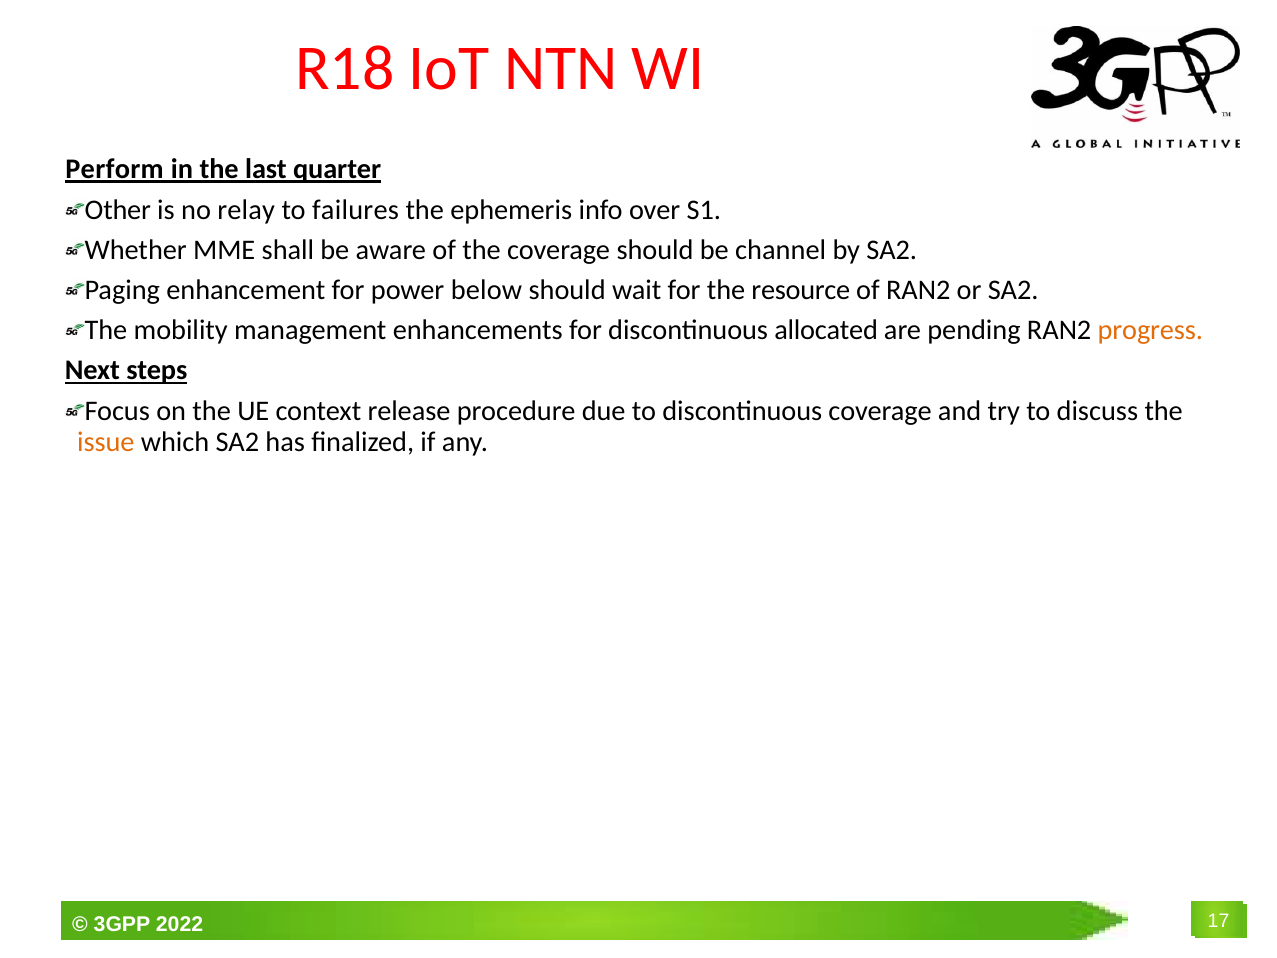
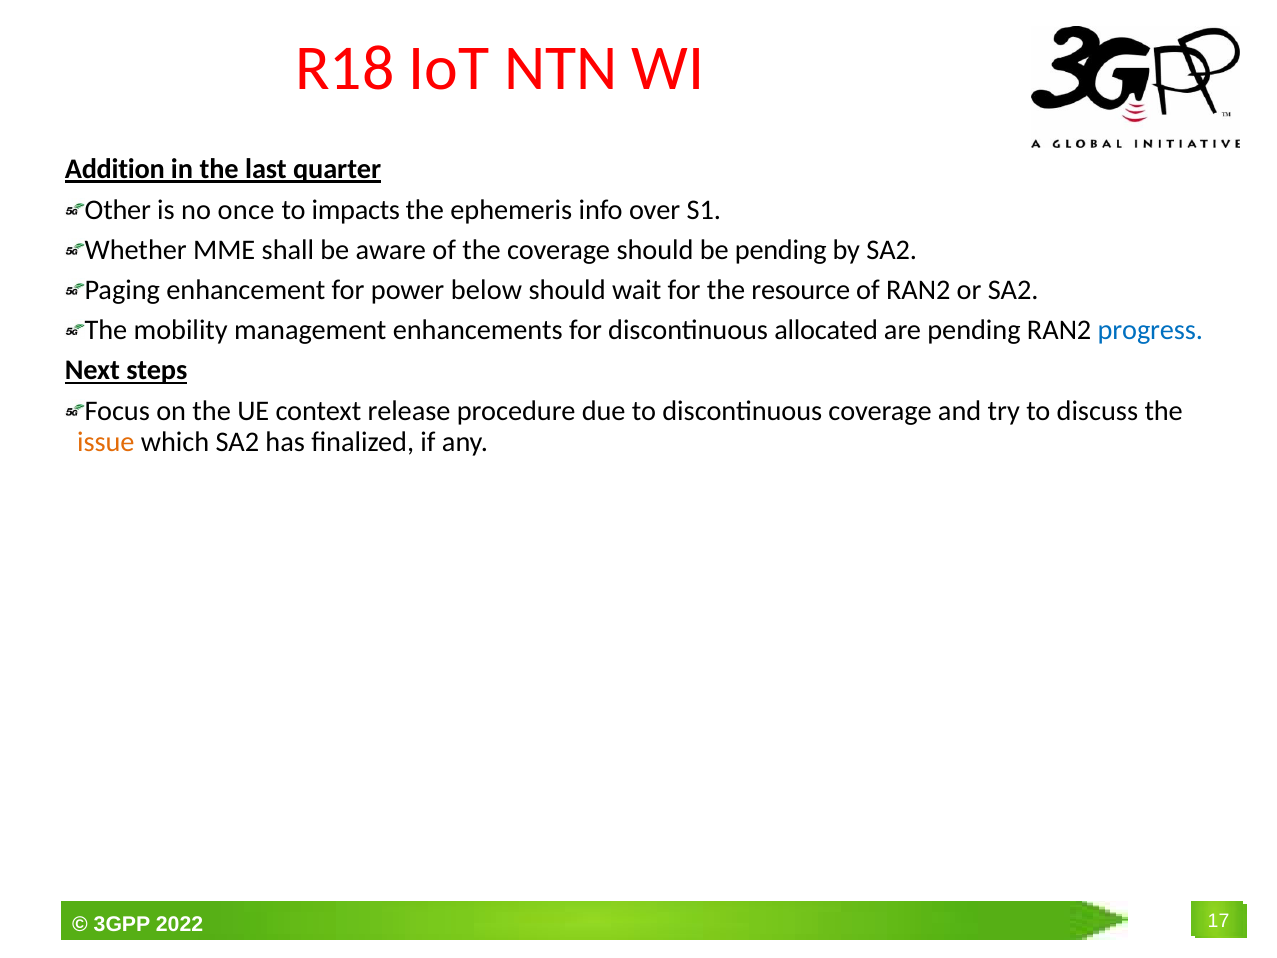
Perform: Perform -> Addition
relay: relay -> once
failures: failures -> impacts
be channel: channel -> pending
progress colour: orange -> blue
